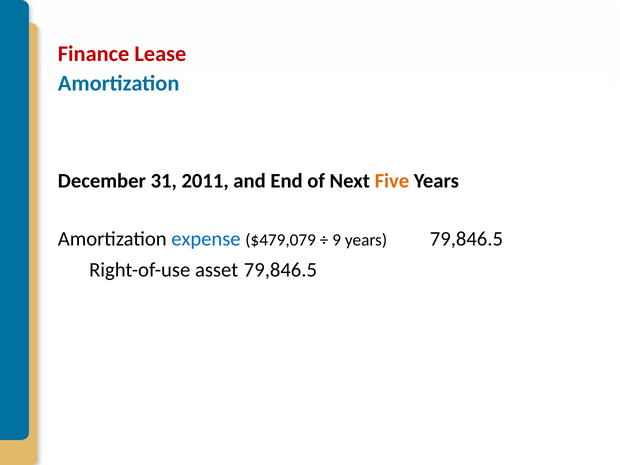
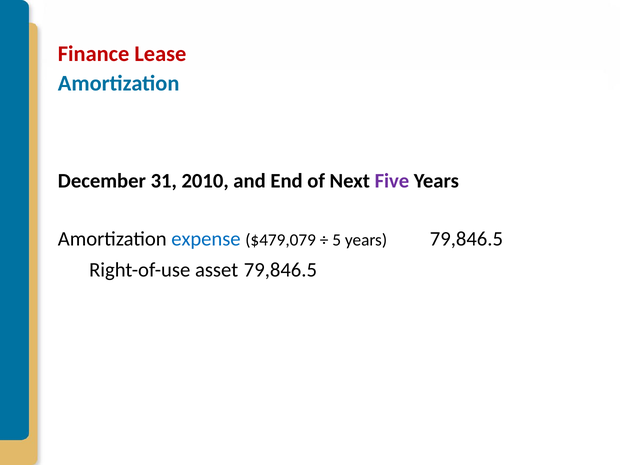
2011: 2011 -> 2010
Five colour: orange -> purple
9: 9 -> 5
